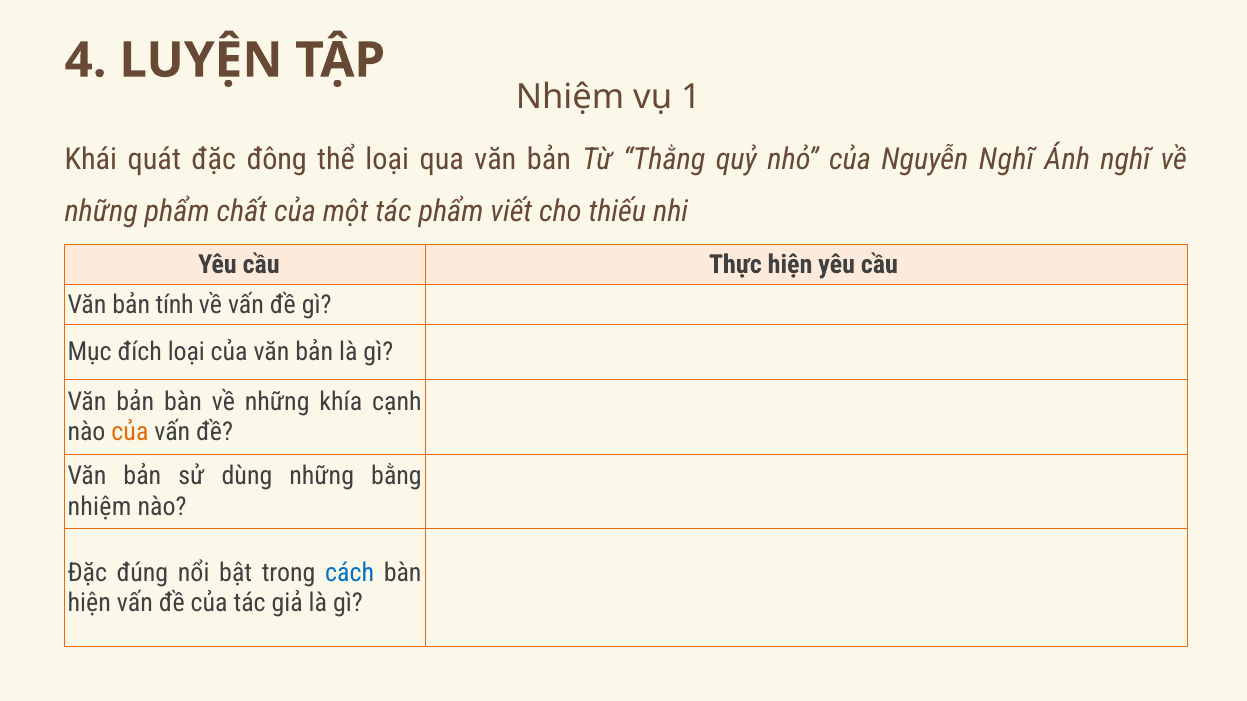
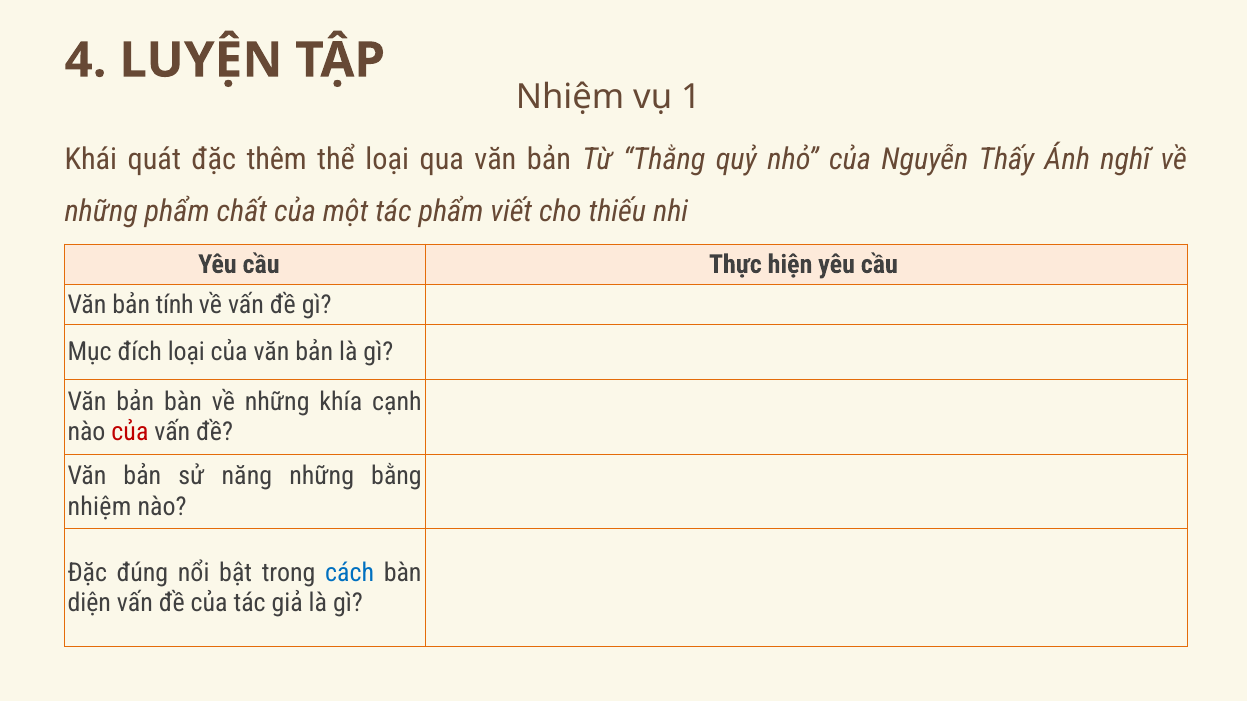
đông: đông -> thêm
Nguyễn Nghĩ: Nghĩ -> Thấy
của at (130, 433) colour: orange -> red
dùng: dùng -> năng
hiện at (89, 603): hiện -> diện
